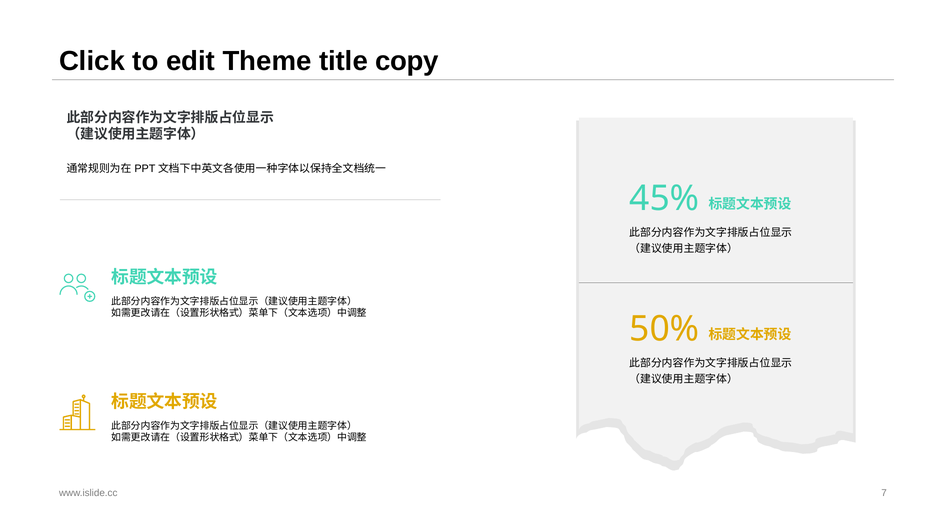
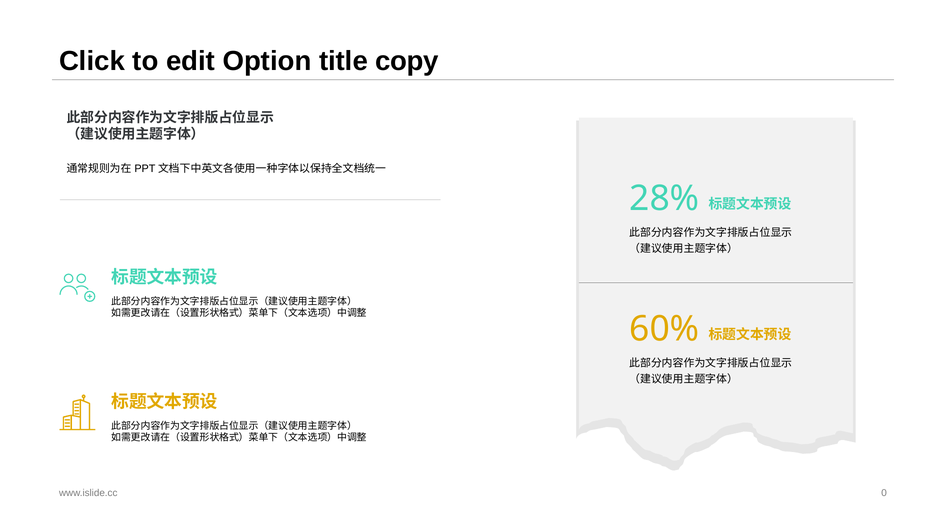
Theme: Theme -> Option
45%: 45% -> 28%
50%: 50% -> 60%
7: 7 -> 0
